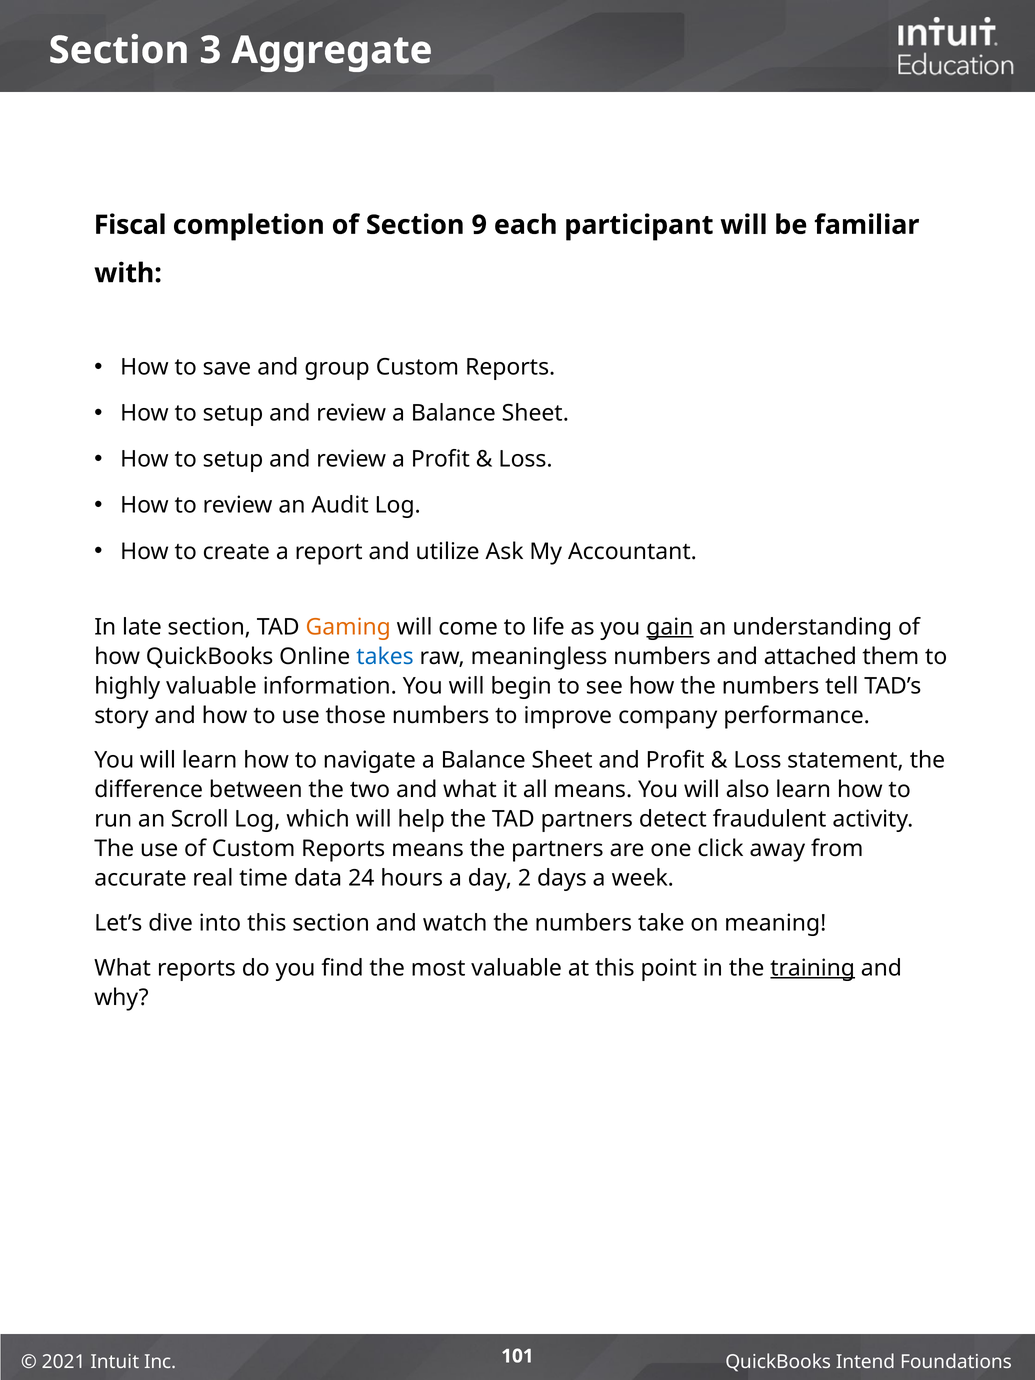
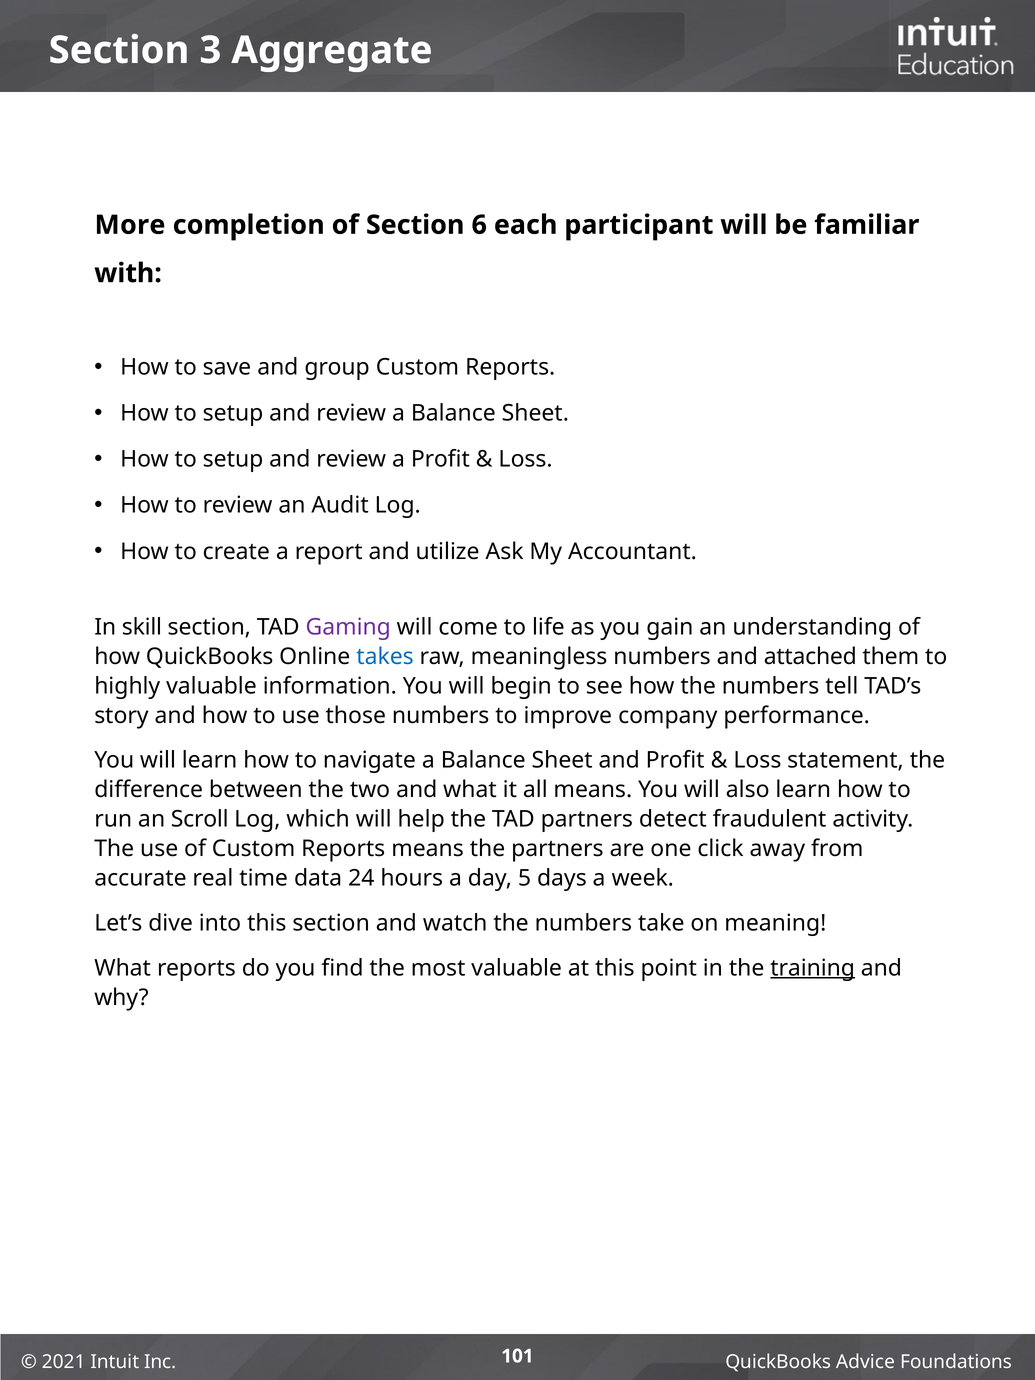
Fiscal: Fiscal -> More
9: 9 -> 6
late: late -> skill
Gaming colour: orange -> purple
gain underline: present -> none
2: 2 -> 5
Intend: Intend -> Advice
